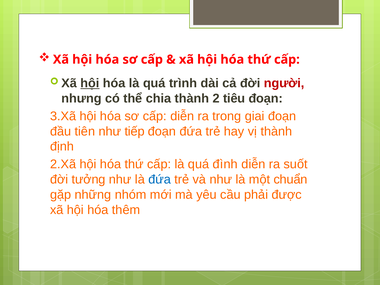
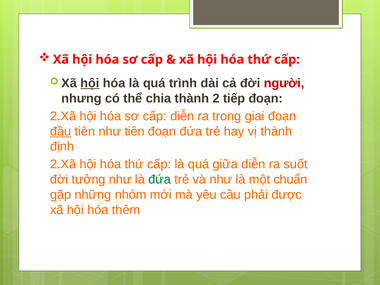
tiêu: tiêu -> tiếp
3.Xã at (63, 116): 3.Xã -> 2.Xã
đầu underline: none -> present
như tiếp: tiếp -> tiên
đình: đình -> giữa
đứa at (160, 179) colour: blue -> green
